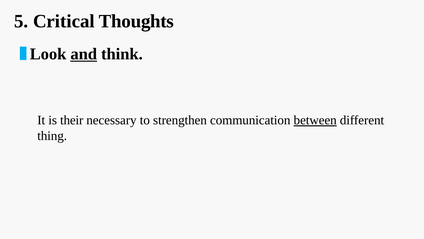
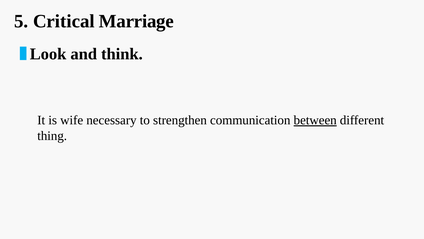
Thoughts: Thoughts -> Marriage
and underline: present -> none
their: their -> wife
